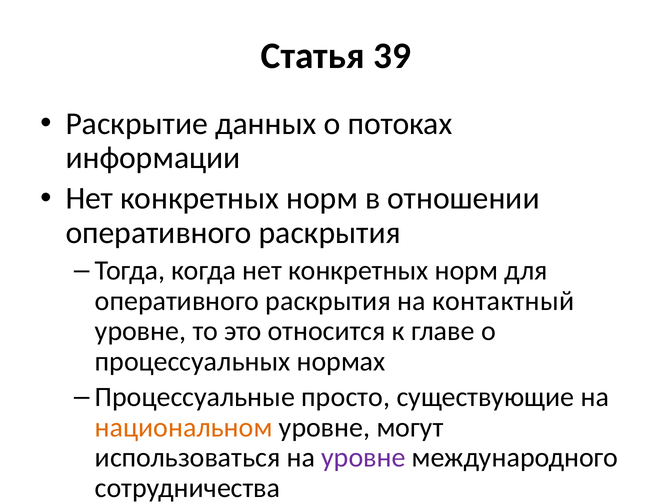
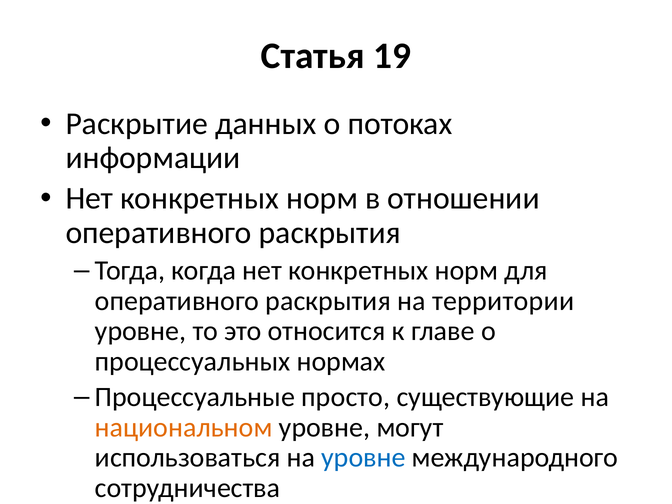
39: 39 -> 19
контактный: контактный -> территории
уровне at (363, 458) colour: purple -> blue
